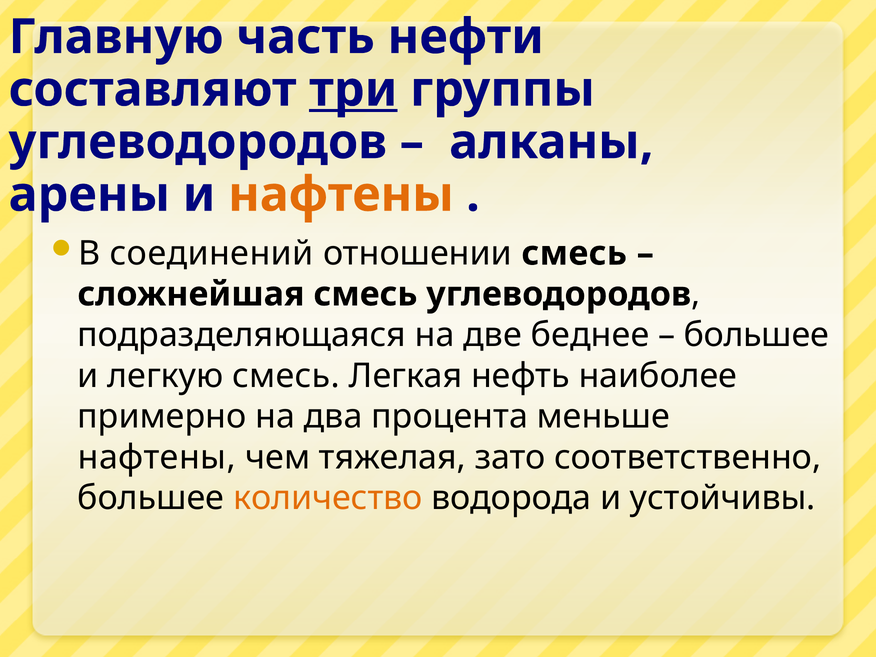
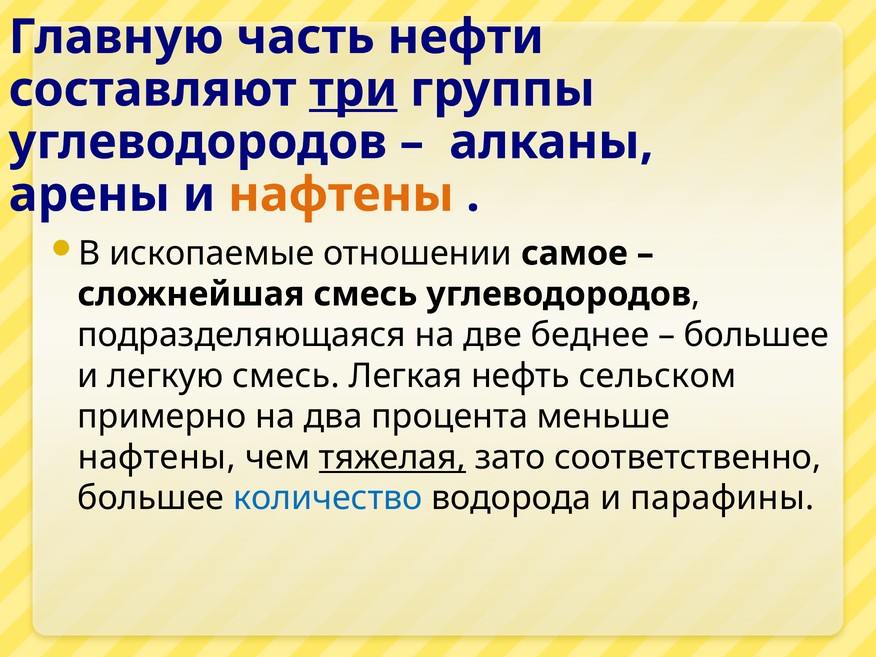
соединений: соединений -> ископаемые
отношении смесь: смесь -> самое
наиболее: наиболее -> сельском
тяжелая underline: none -> present
количество colour: orange -> blue
устойчивы: устойчивы -> парафины
